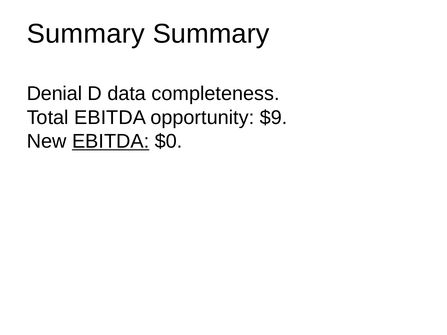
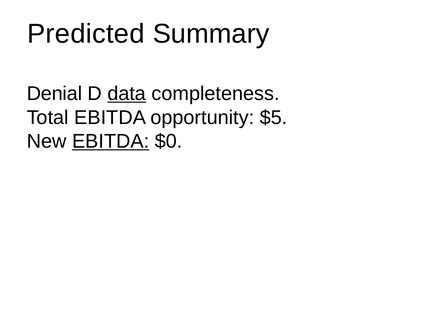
Summary at (86, 34): Summary -> Predicted
data underline: none -> present
$9: $9 -> $5
